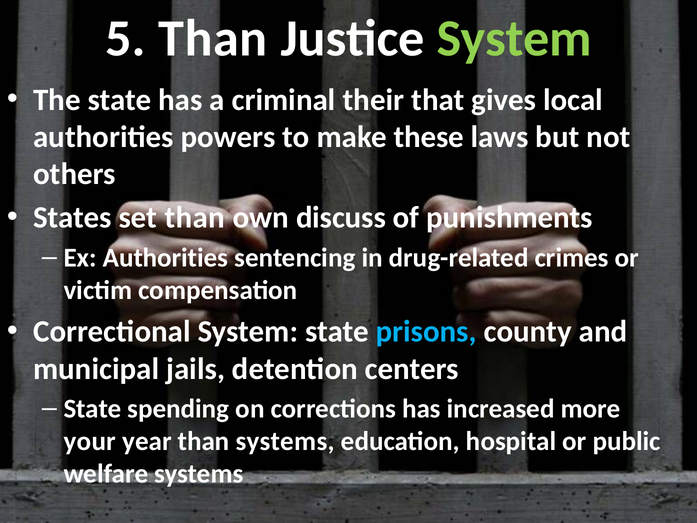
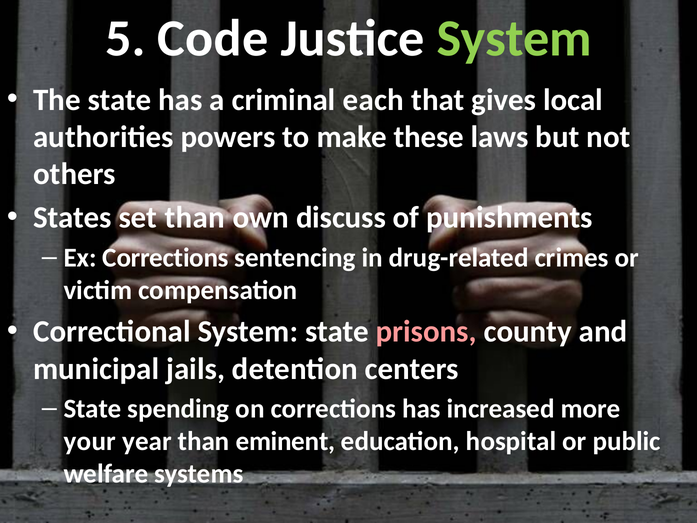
5 Than: Than -> Code
their: their -> each
Ex Authorities: Authorities -> Corrections
prisons colour: light blue -> pink
than systems: systems -> eminent
